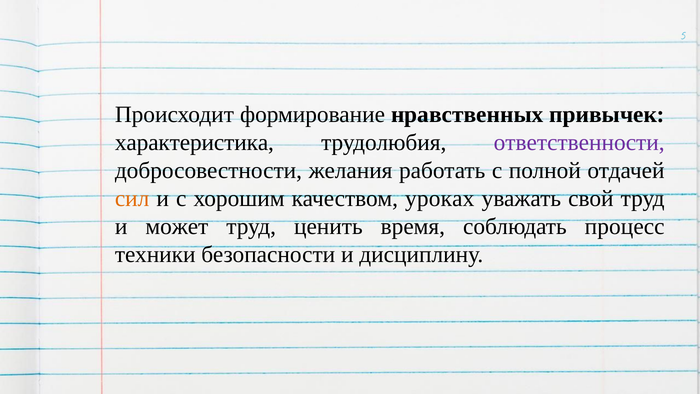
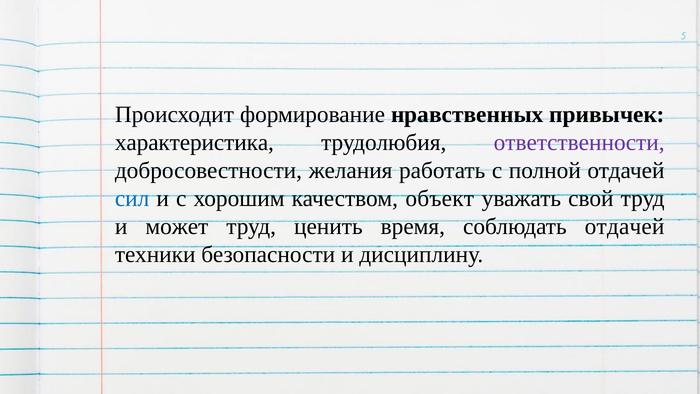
сил colour: orange -> blue
уроках: уроках -> объект
соблюдать процесс: процесс -> отдачей
